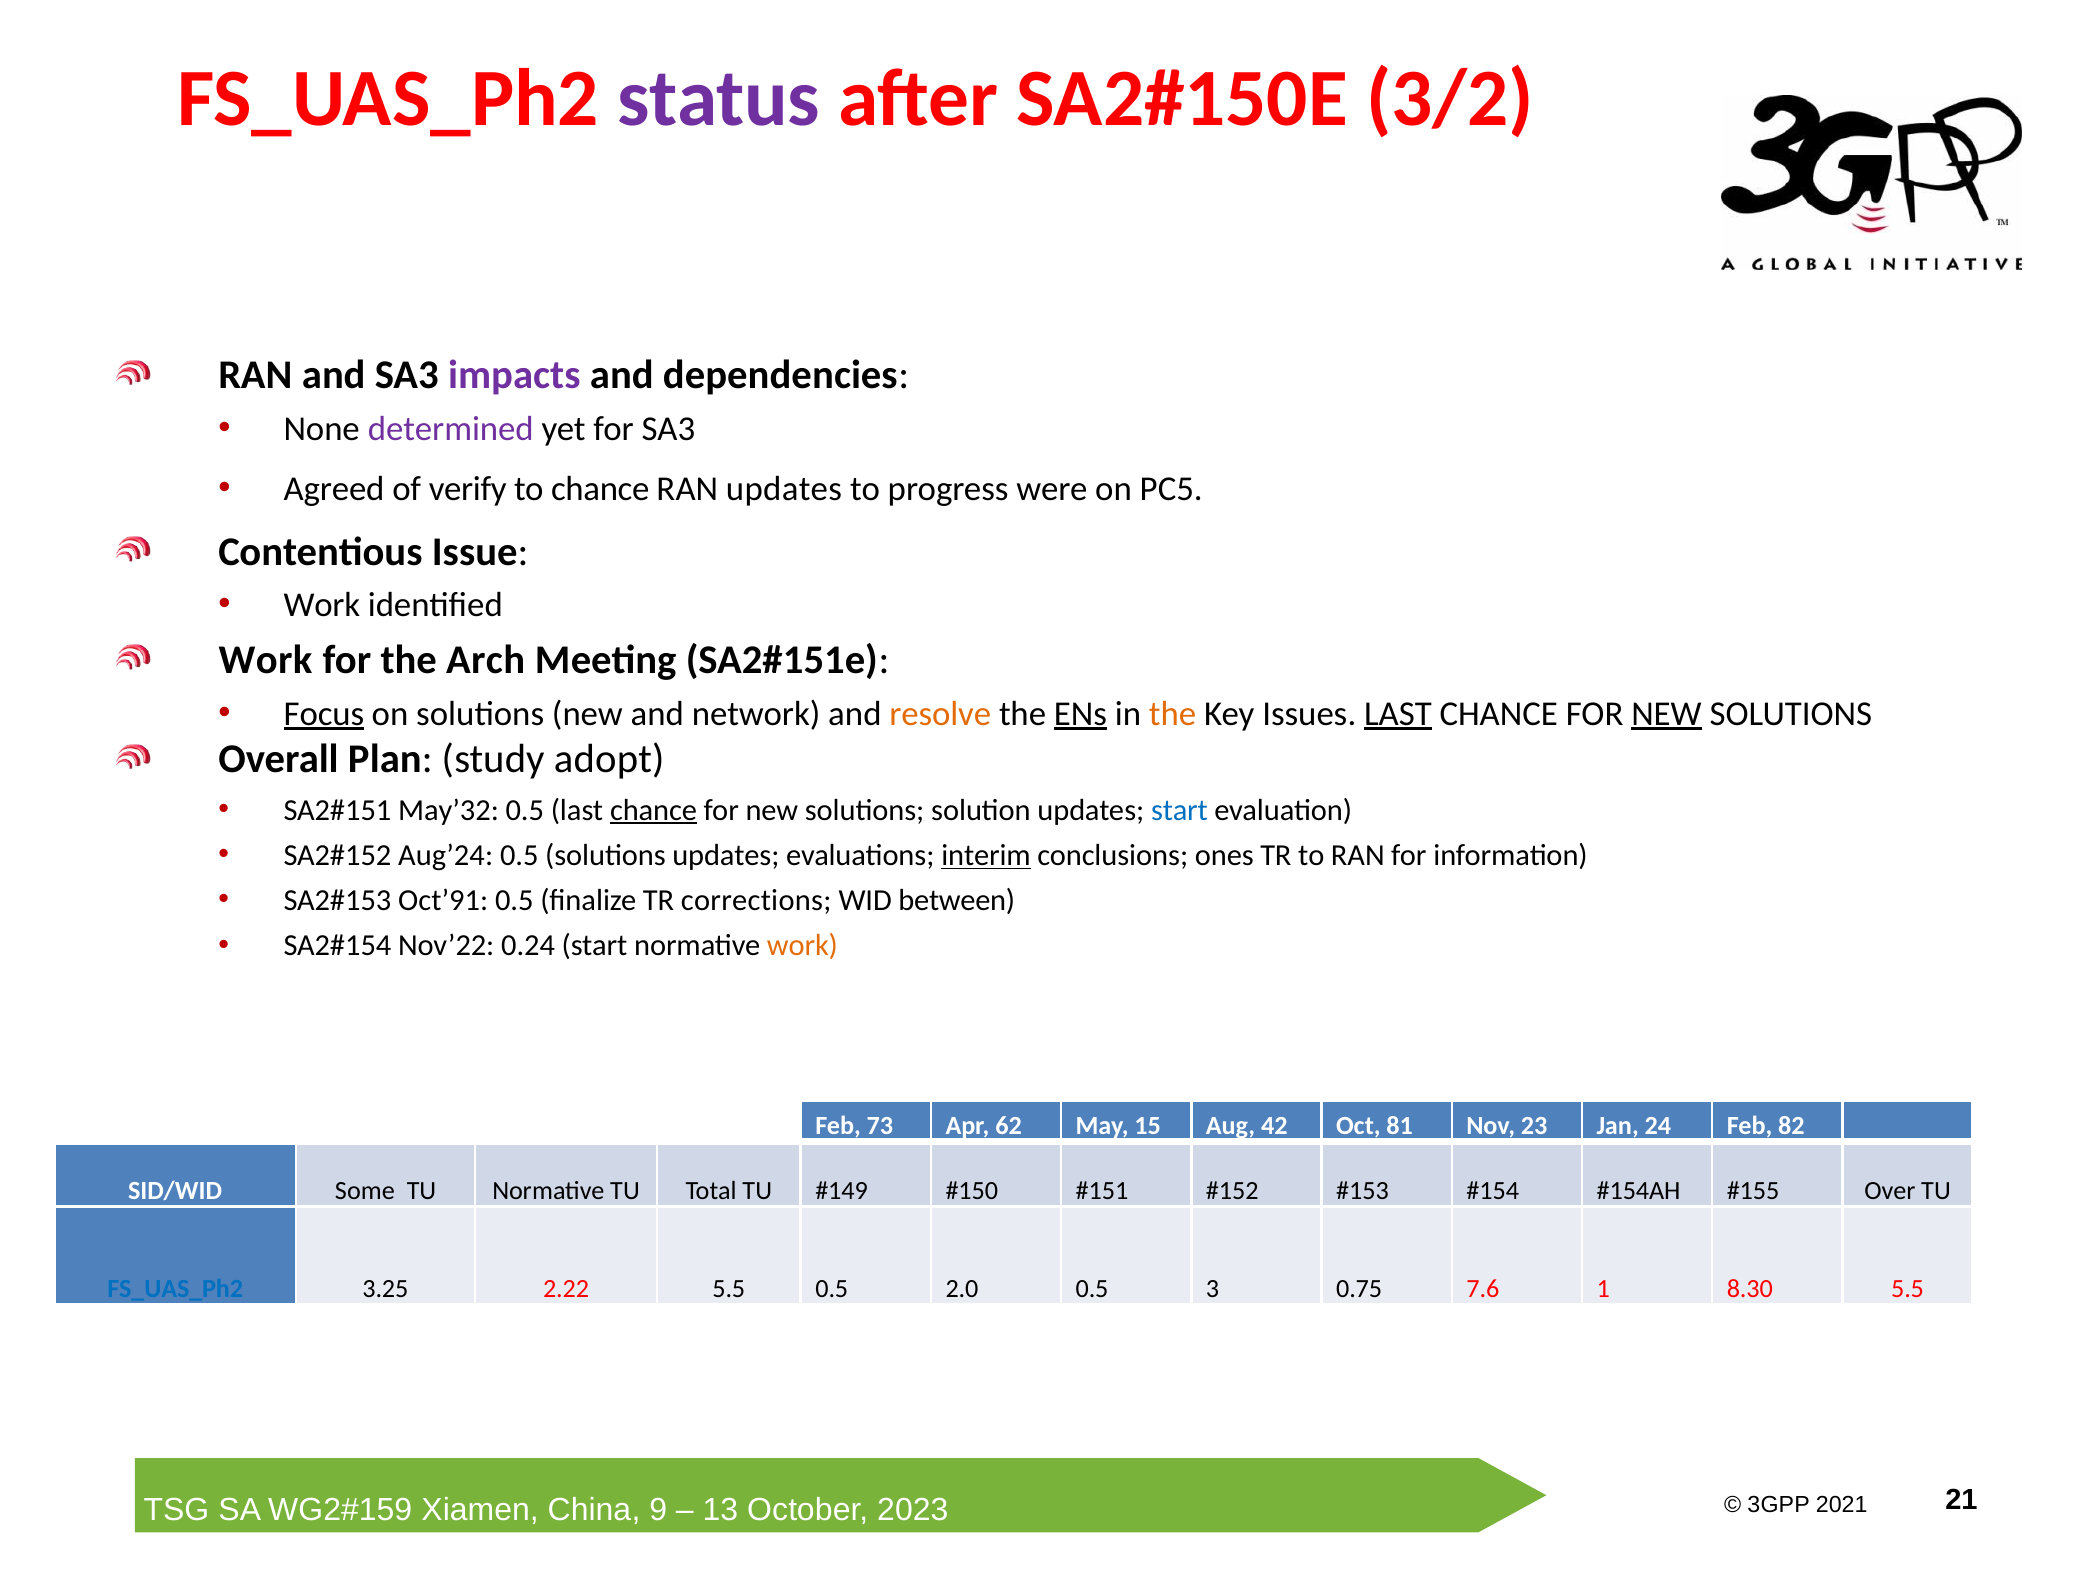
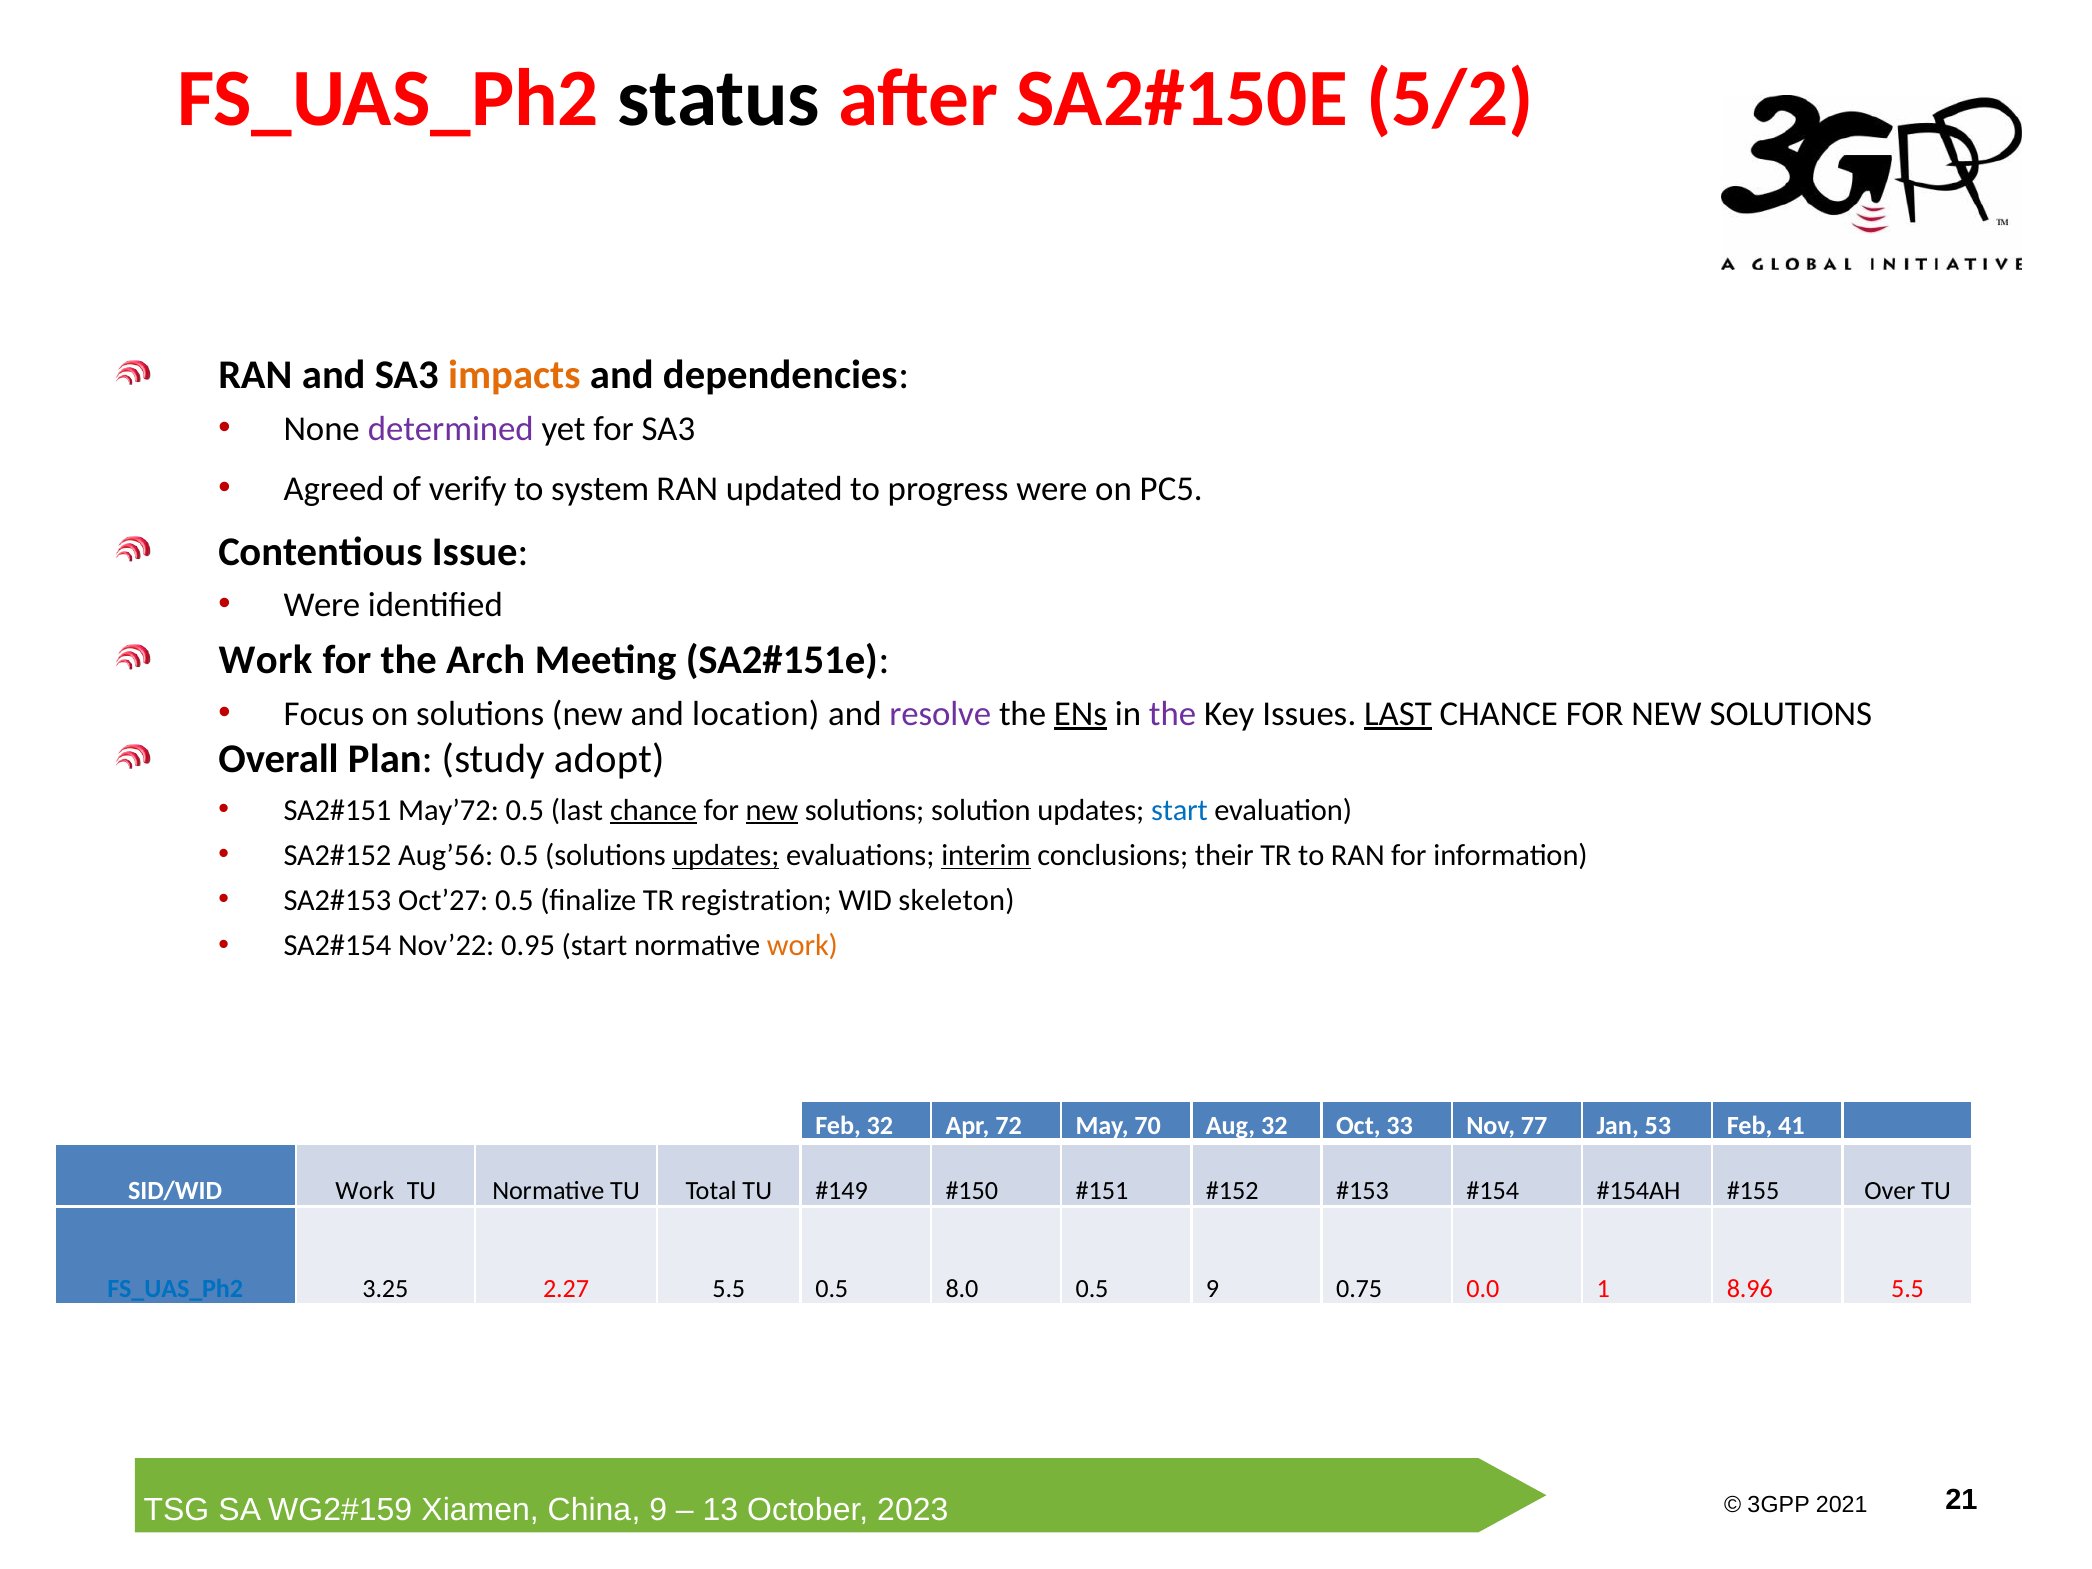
status colour: purple -> black
3/2: 3/2 -> 5/2
impacts colour: purple -> orange
to chance: chance -> system
RAN updates: updates -> updated
Work at (322, 605): Work -> Were
Focus underline: present -> none
network: network -> location
resolve colour: orange -> purple
the at (1173, 714) colour: orange -> purple
NEW at (1666, 714) underline: present -> none
May’32: May’32 -> May’72
new at (772, 810) underline: none -> present
Aug’24: Aug’24 -> Aug’56
updates at (726, 855) underline: none -> present
ones: ones -> their
Oct’91: Oct’91 -> Oct’27
corrections: corrections -> registration
between: between -> skeleton
0.24: 0.24 -> 0.95
Feb 73: 73 -> 32
62: 62 -> 72
15: 15 -> 70
Aug 42: 42 -> 32
81: 81 -> 33
23: 23 -> 77
24: 24 -> 53
82: 82 -> 41
SID/WID Some: Some -> Work
2.22: 2.22 -> 2.27
2.0: 2.0 -> 8.0
0.5 3: 3 -> 9
7.6: 7.6 -> 0.0
8.30: 8.30 -> 8.96
